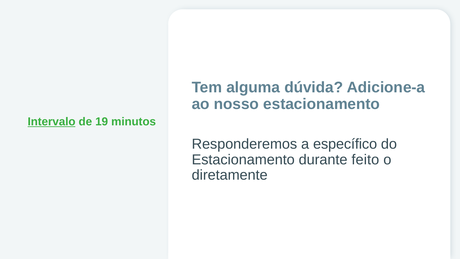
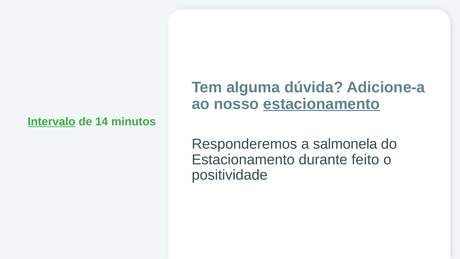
estacionamento at (322, 104) underline: none -> present
19: 19 -> 14
específico: específico -> salmonela
diretamente: diretamente -> positividade
